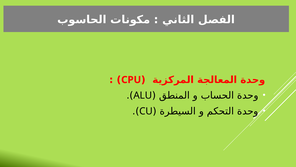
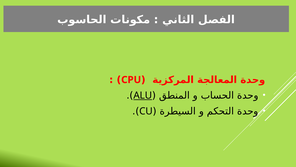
ALU underline: none -> present
